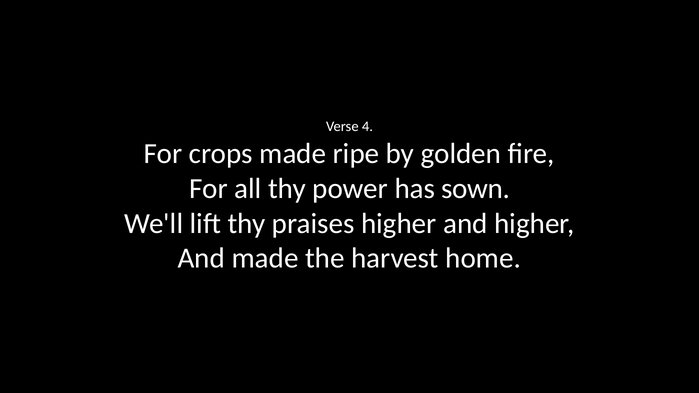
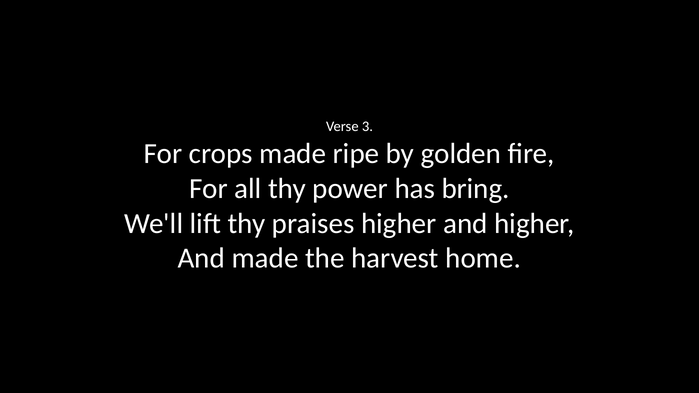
4: 4 -> 3
sown: sown -> bring
